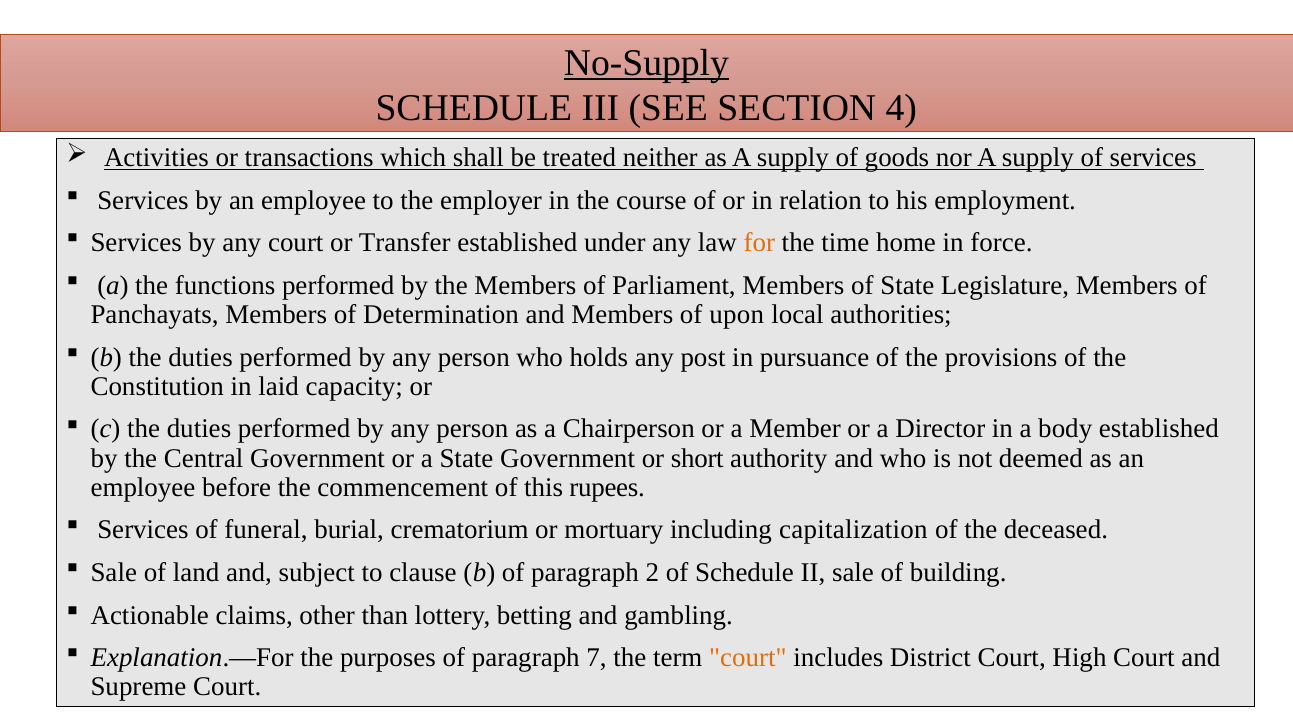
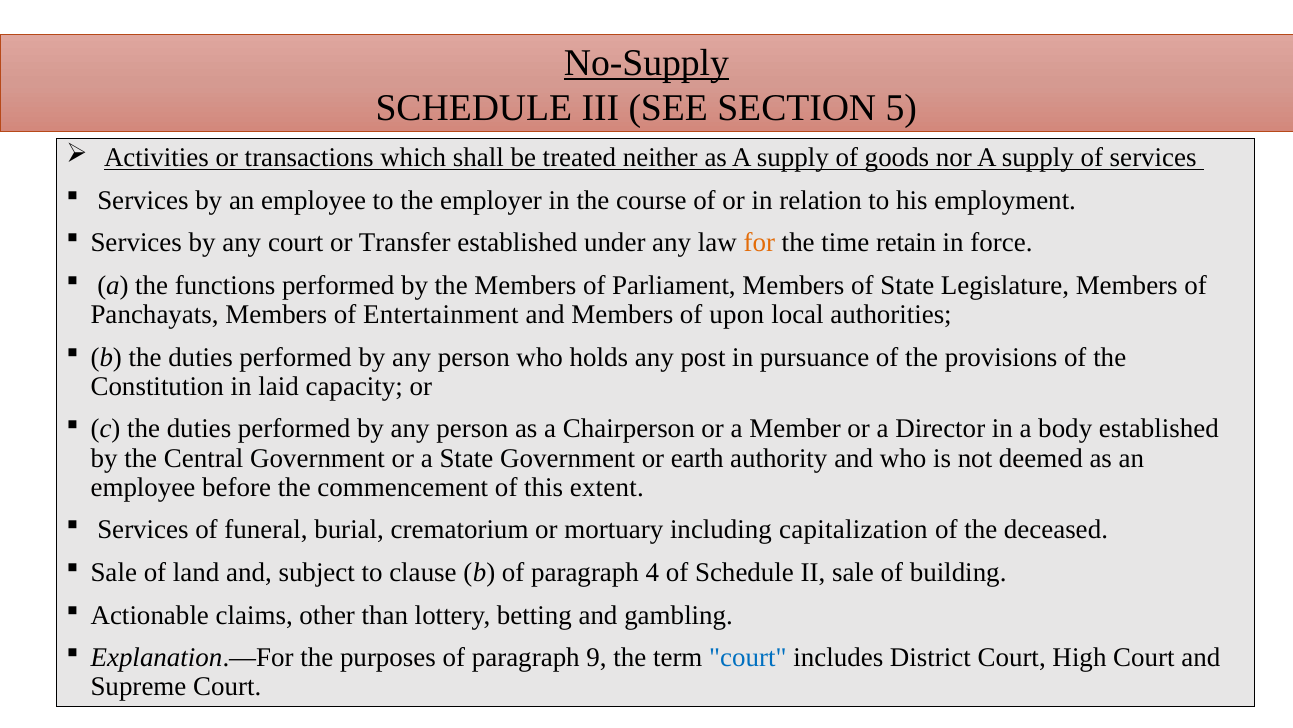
4: 4 -> 5
home: home -> retain
Determination: Determination -> Entertainment
short: short -> earth
rupees: rupees -> extent
2: 2 -> 4
7: 7 -> 9
court at (748, 657) colour: orange -> blue
